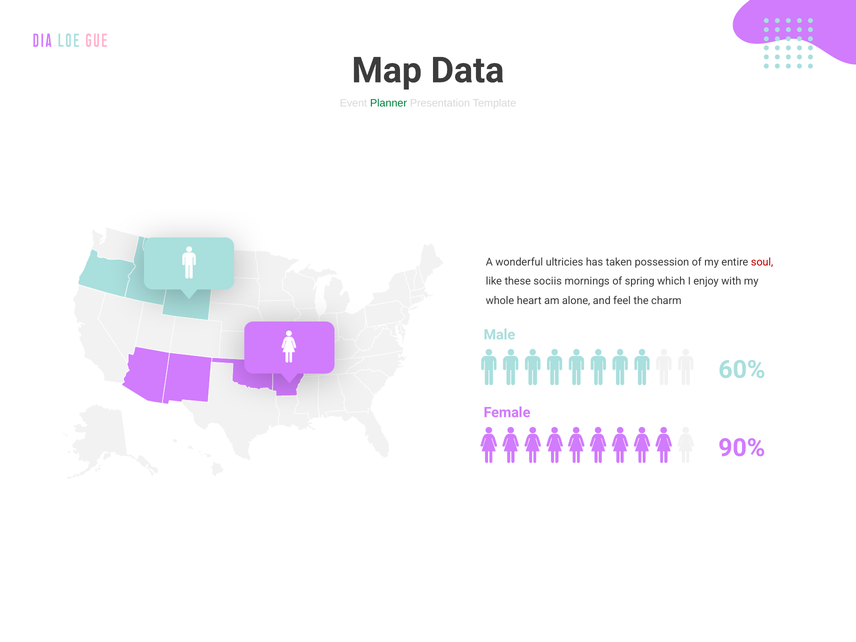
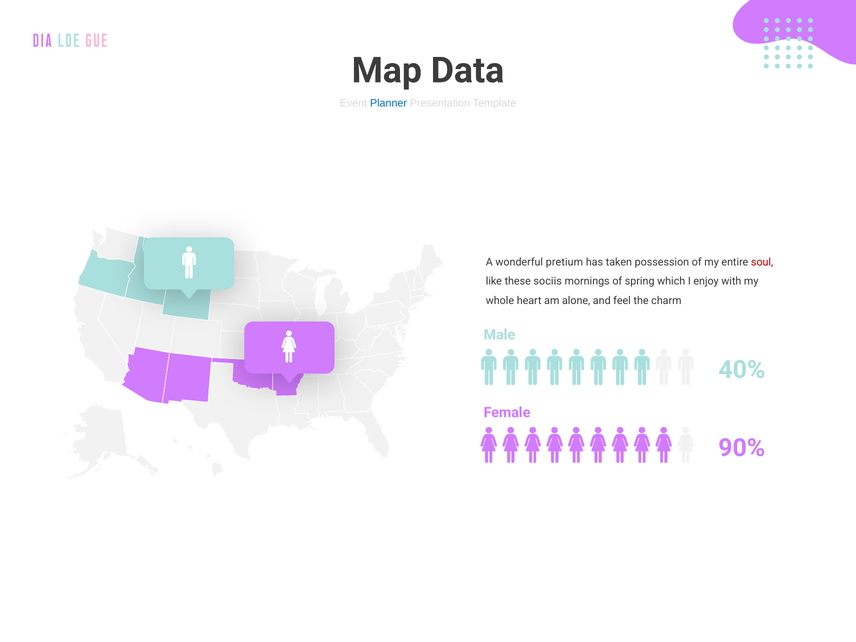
Planner colour: green -> blue
ultricies: ultricies -> pretium
60%: 60% -> 40%
